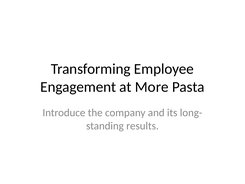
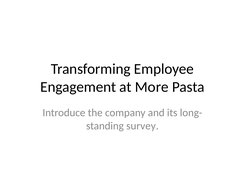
results: results -> survey
